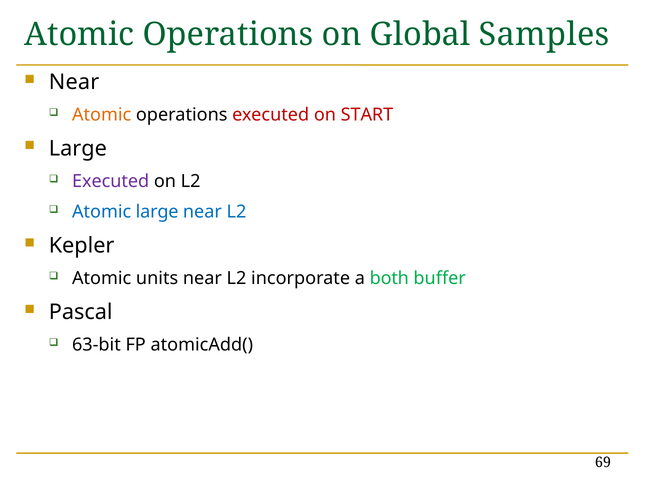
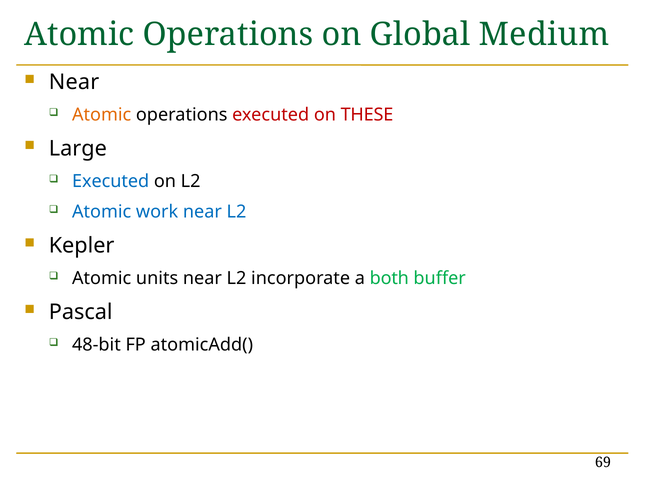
Samples: Samples -> Medium
START: START -> THESE
Executed at (111, 181) colour: purple -> blue
Atomic large: large -> work
63-bit: 63-bit -> 48-bit
